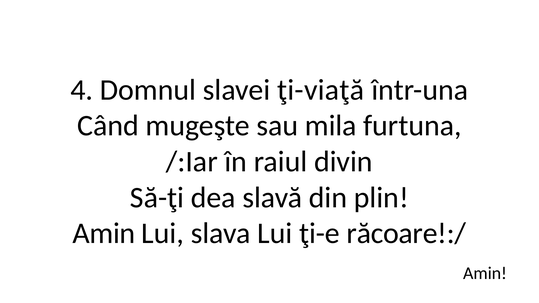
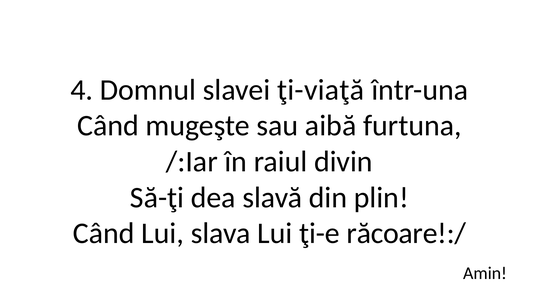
mila: mila -> aibă
Amin at (104, 234): Amin -> Când
